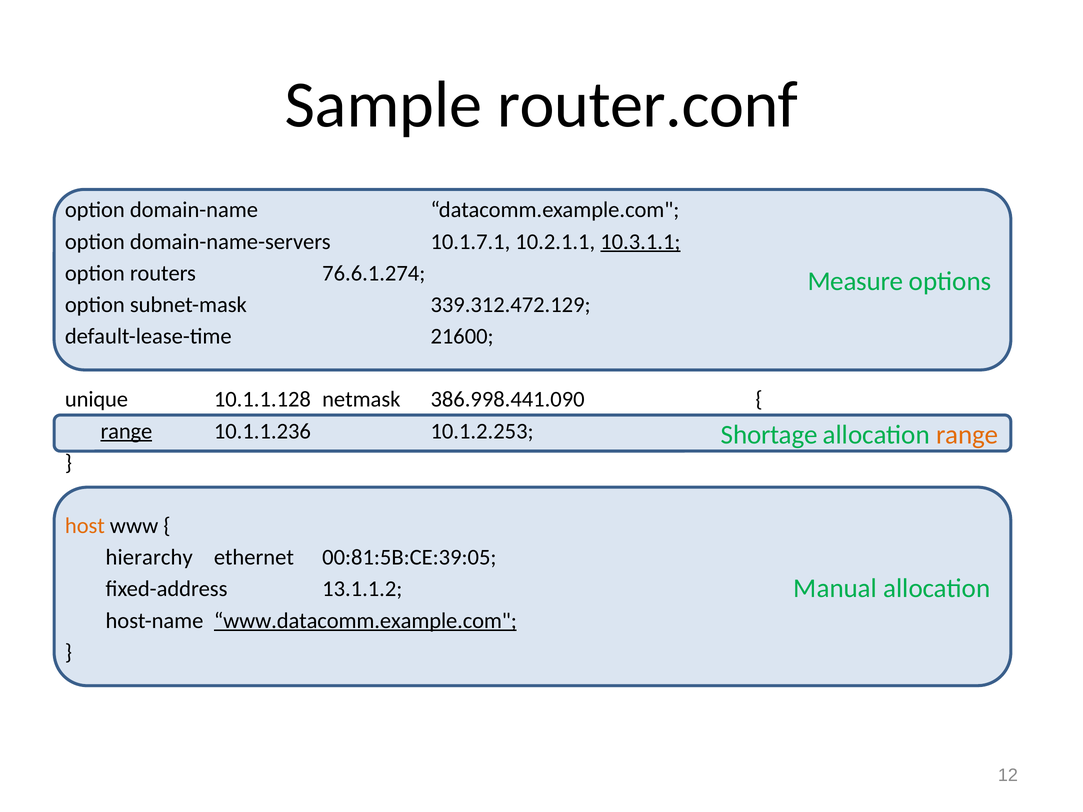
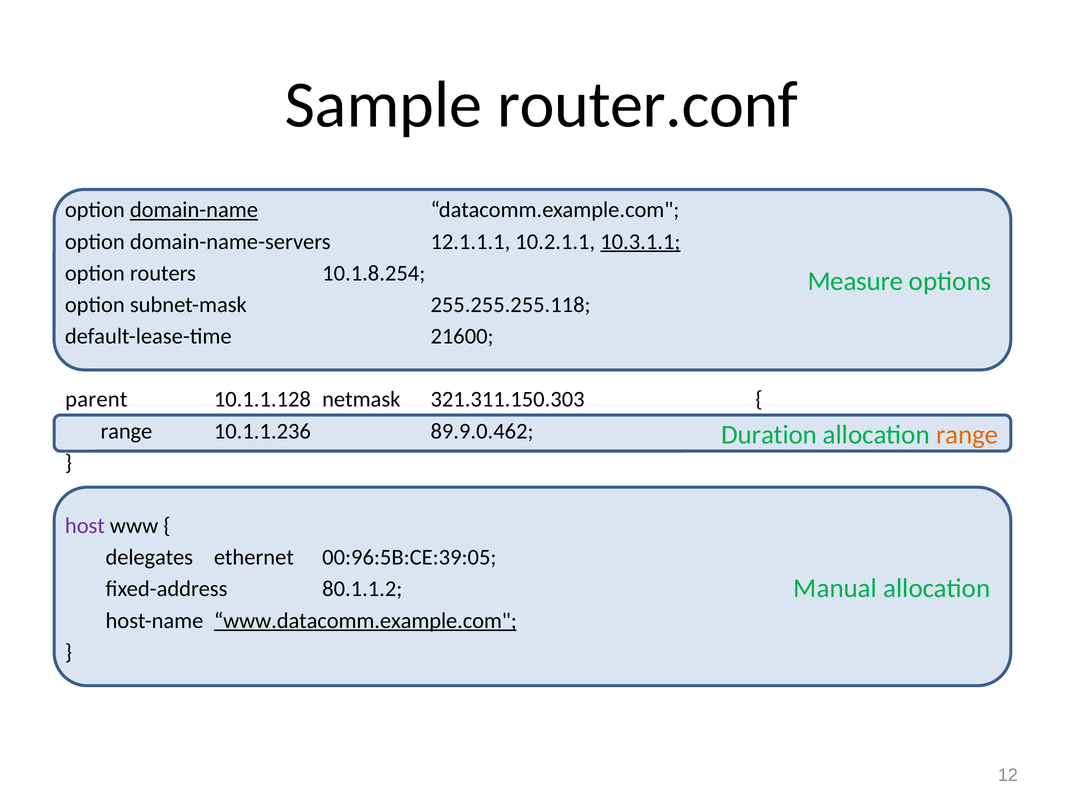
domain-name underline: none -> present
10.1.7.1: 10.1.7.1 -> 12.1.1.1
76.6.1.274: 76.6.1.274 -> 10.1.8.254
339.312.472.129: 339.312.472.129 -> 255.255.255.118
unique: unique -> parent
386.998.441.090: 386.998.441.090 -> 321.311.150.303
range at (126, 431) underline: present -> none
10.1.2.253: 10.1.2.253 -> 89.9.0.462
Shortage: Shortage -> Duration
host colour: orange -> purple
hierarchy: hierarchy -> delegates
00:81:5B:CE:39:05: 00:81:5B:CE:39:05 -> 00:96:5B:CE:39:05
13.1.1.2: 13.1.1.2 -> 80.1.1.2
